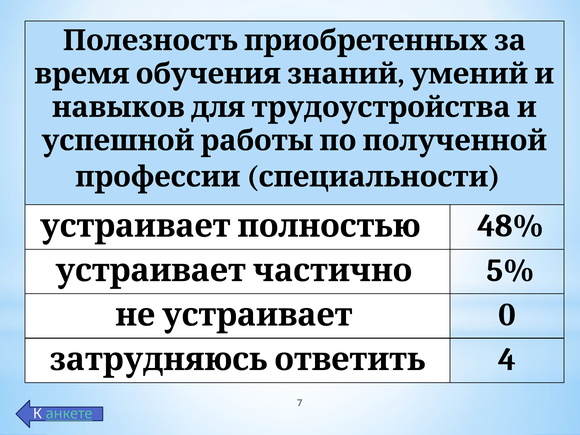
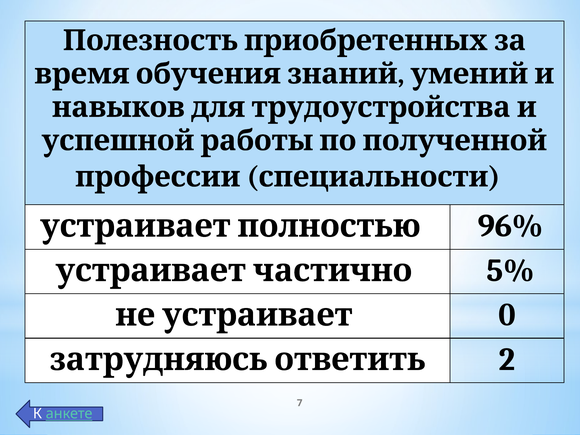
48%: 48% -> 96%
4: 4 -> 2
